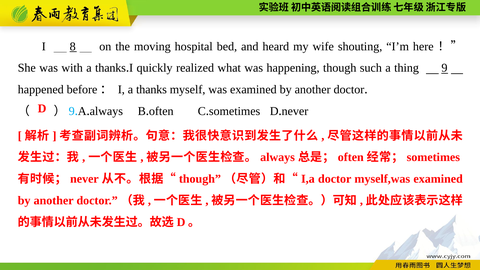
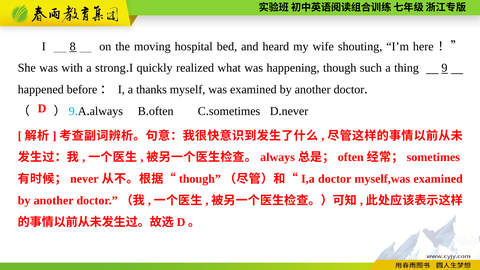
with a thanks: thanks -> strong
